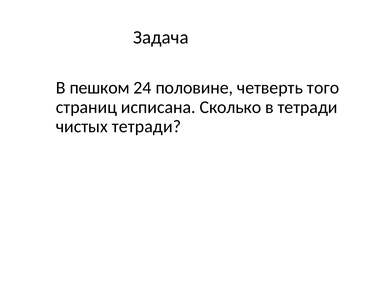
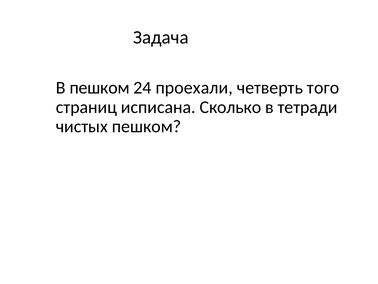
половине: половине -> проехали
чистых тетради: тетради -> пешком
